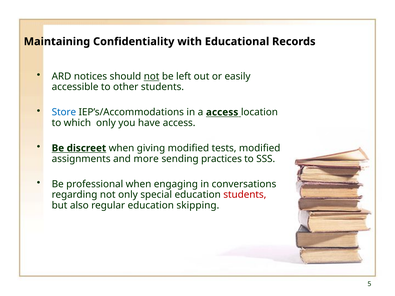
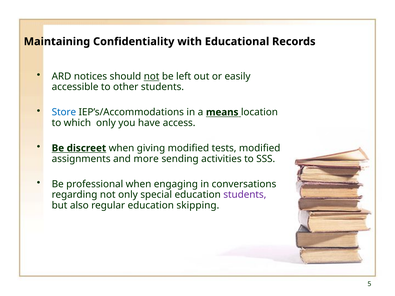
a access: access -> means
practices: practices -> activities
students at (245, 195) colour: red -> purple
